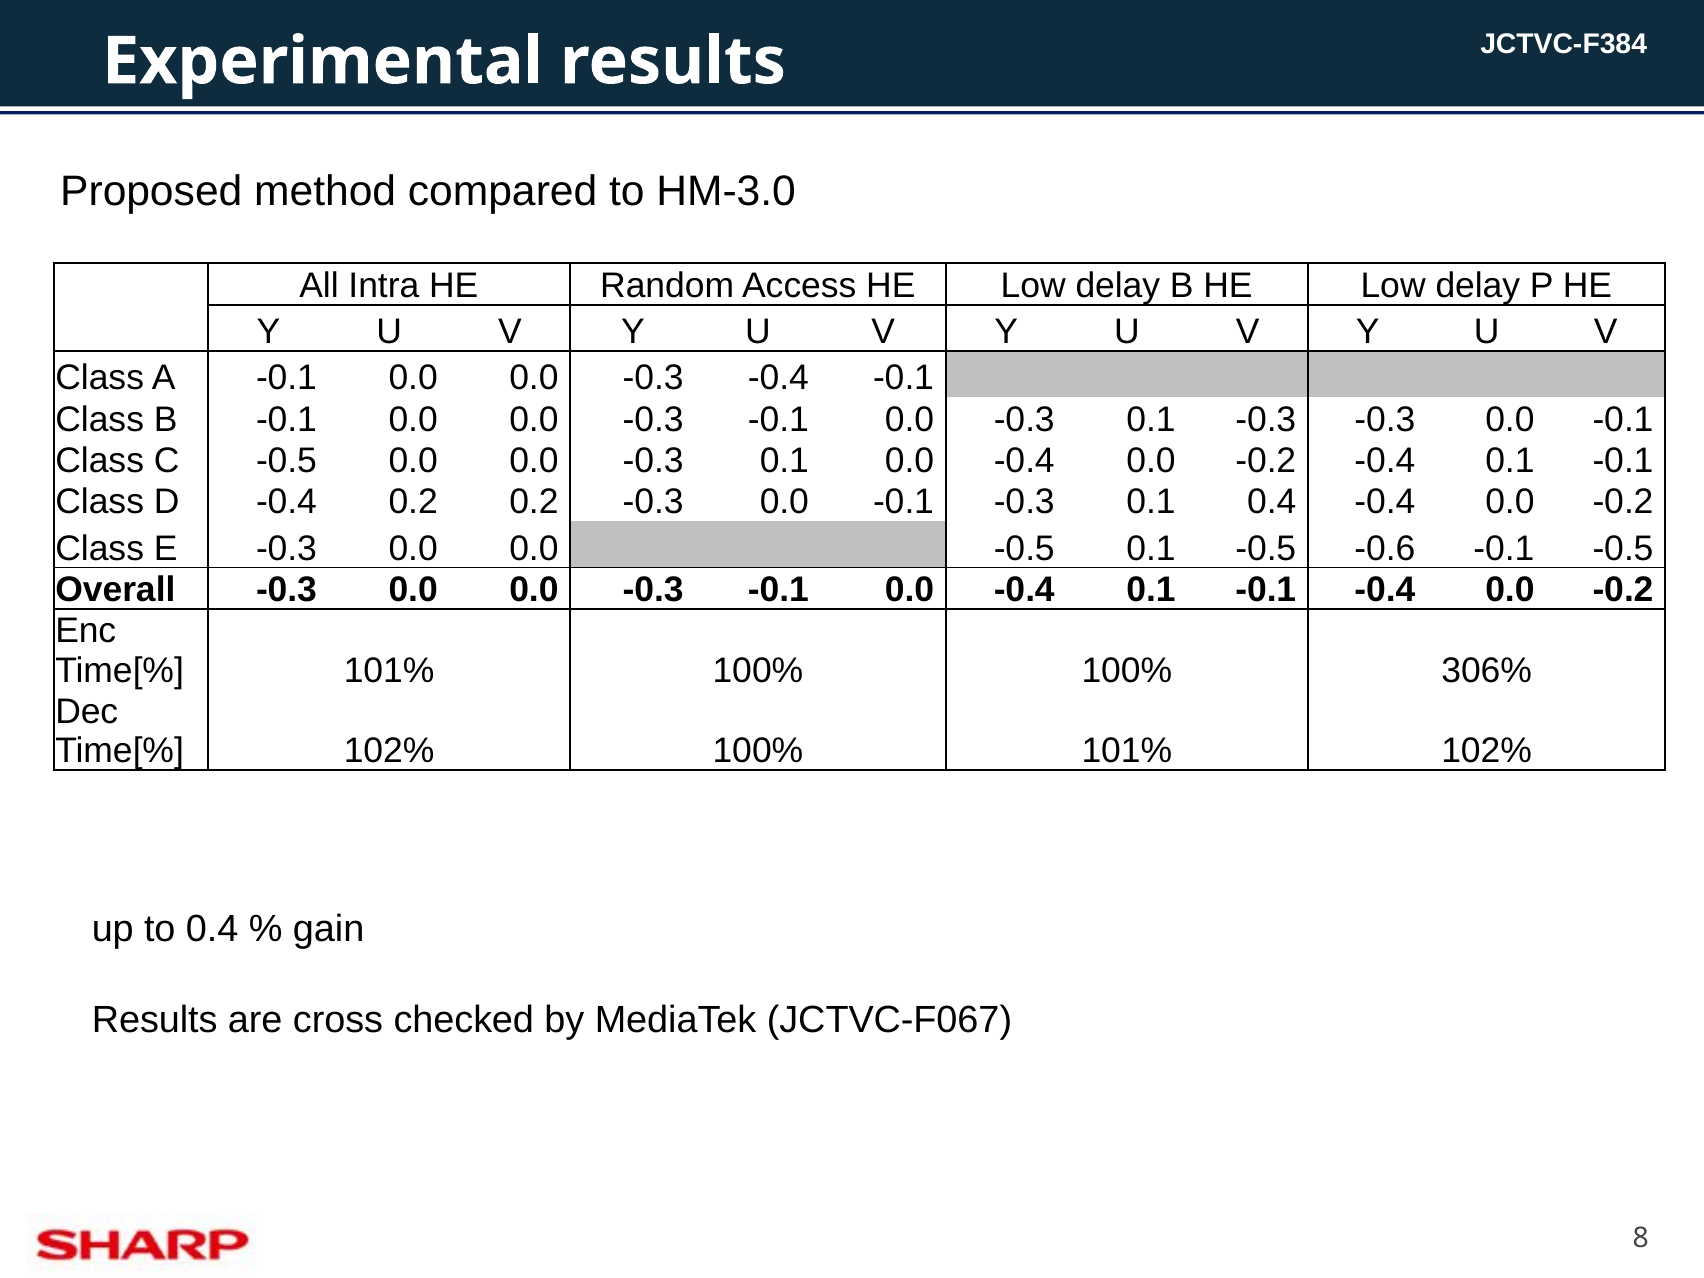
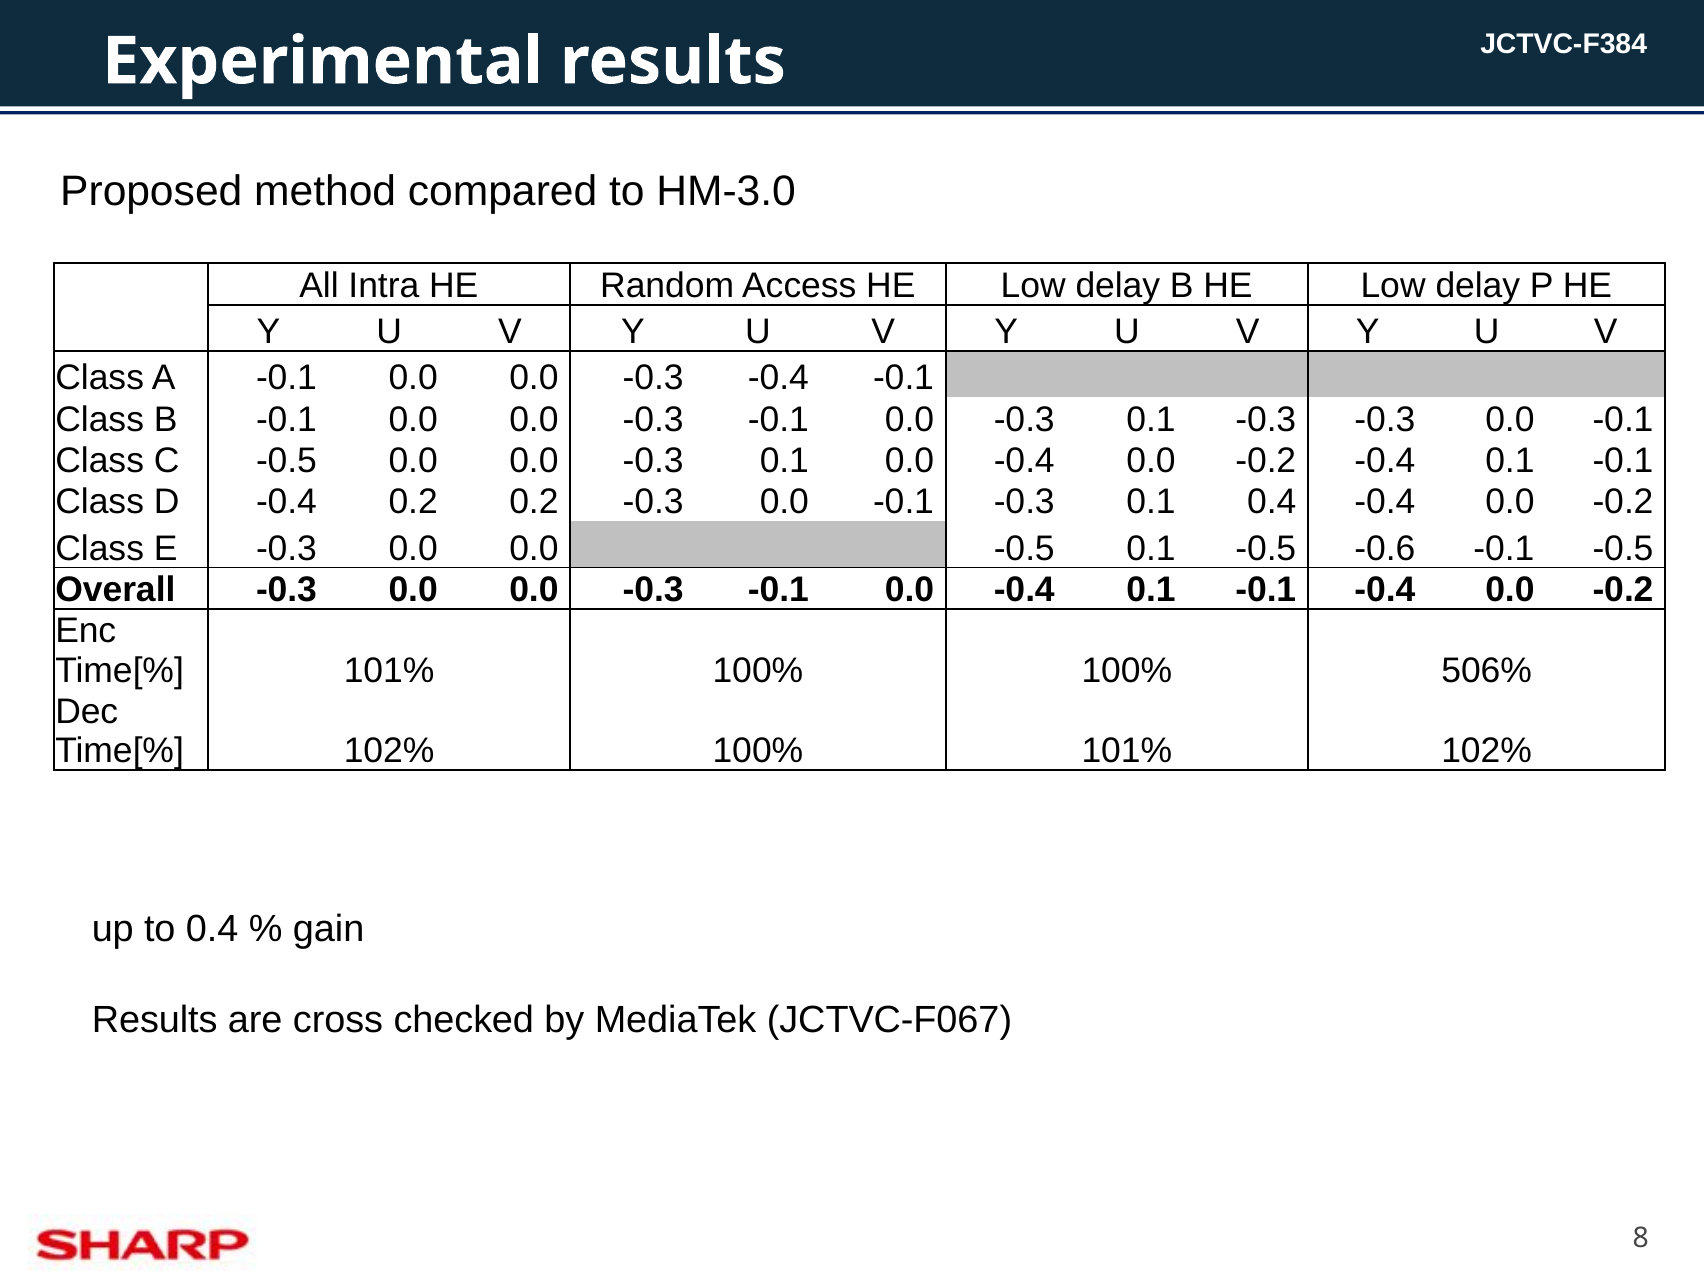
306%: 306% -> 506%
